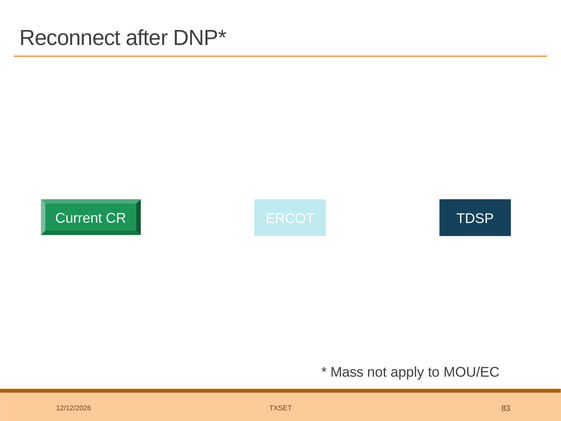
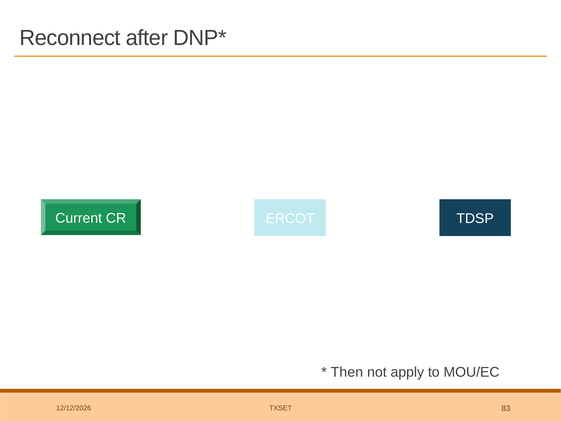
Mass: Mass -> Then
